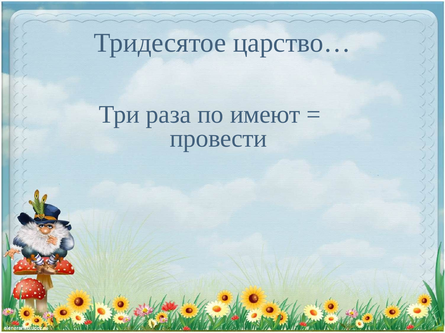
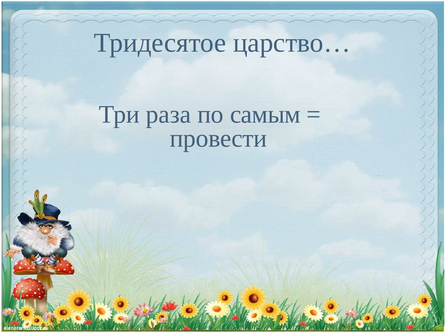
имеют: имеют -> самым
